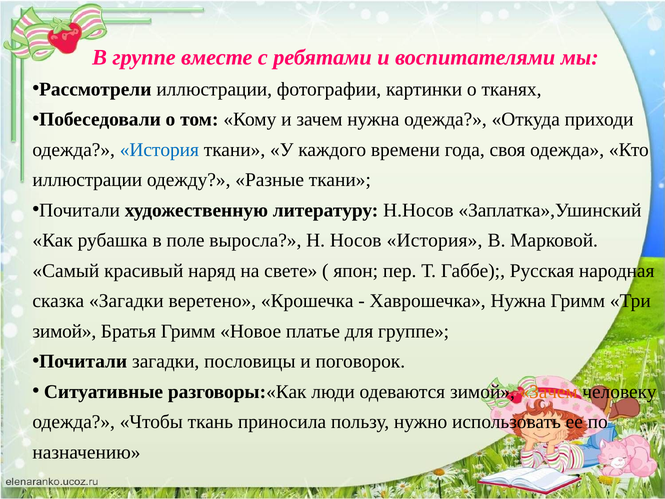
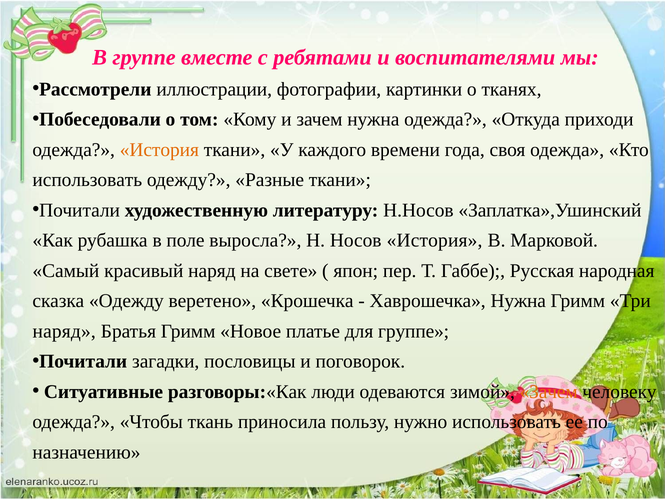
История at (159, 150) colour: blue -> orange
иллюстрации at (87, 180): иллюстрации -> использовать
сказка Загадки: Загадки -> Одежду
зимой at (64, 331): зимой -> наряд
